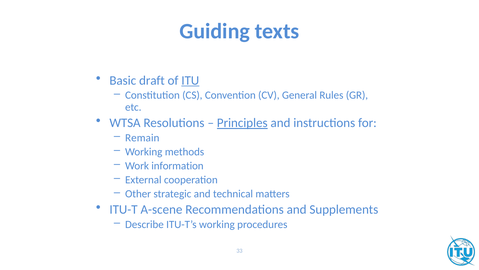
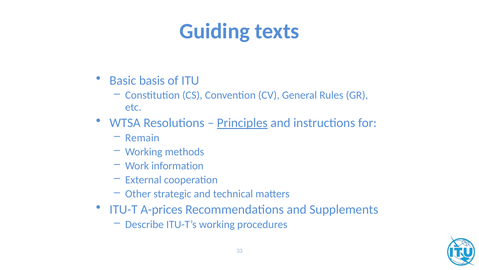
draft: draft -> basis
ITU underline: present -> none
A-scene: A-scene -> A-prices
